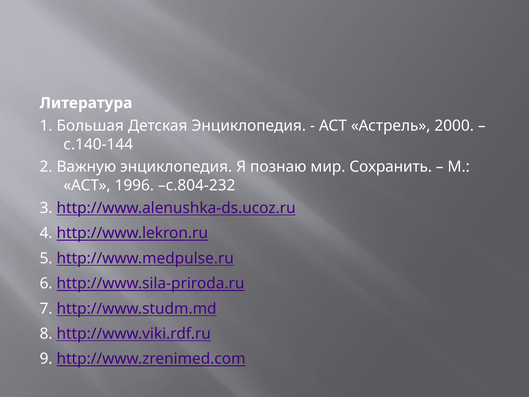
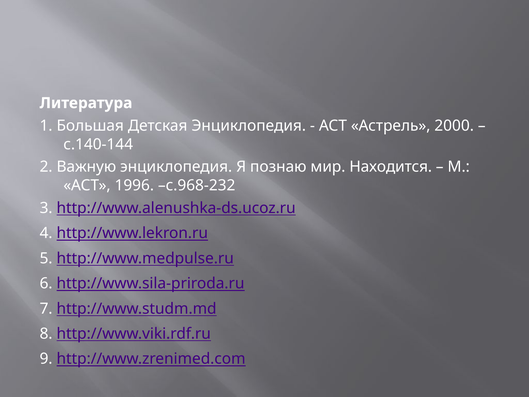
Сохранить: Сохранить -> Находится
с.804-232: с.804-232 -> с.968-232
